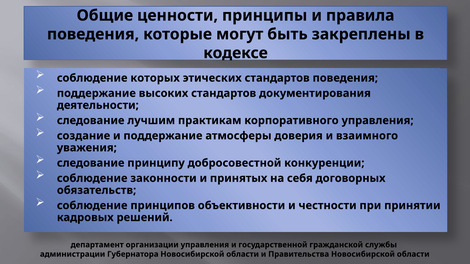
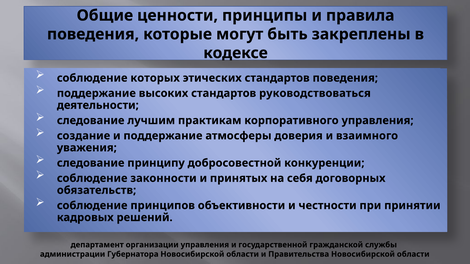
документирования: документирования -> руководствоваться
